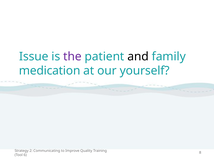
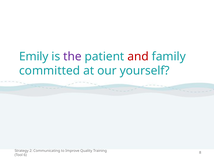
Issue: Issue -> Emily
and colour: black -> red
medication: medication -> committed
